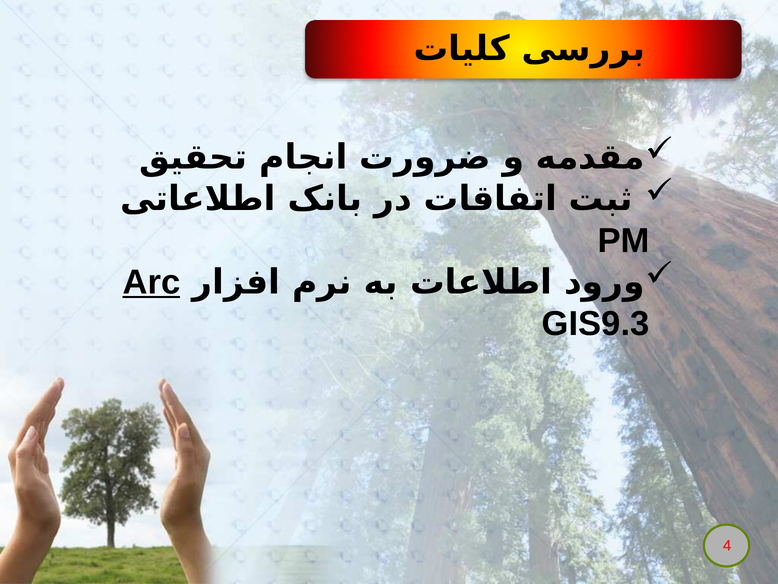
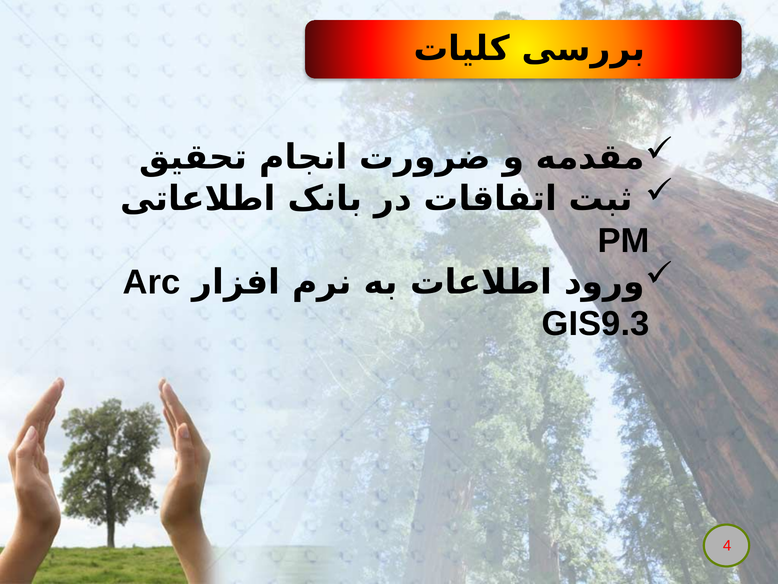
Arc underline: present -> none
